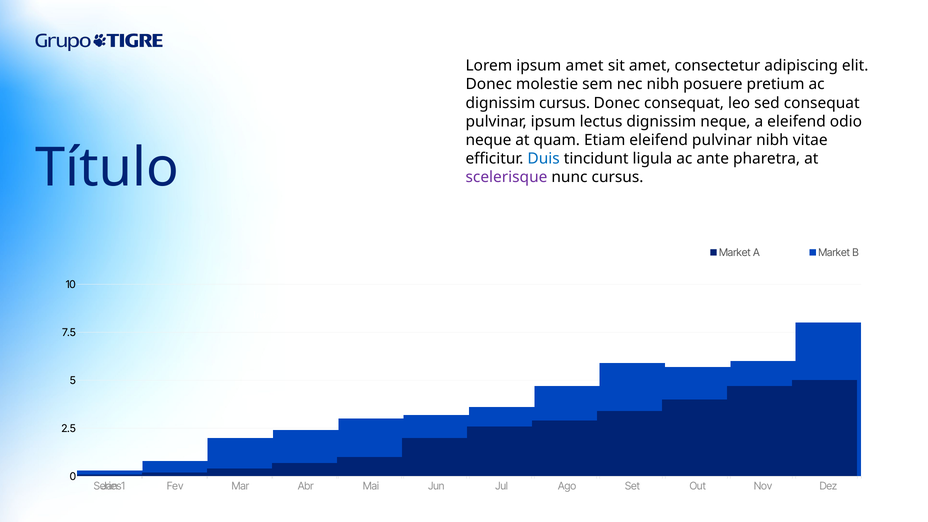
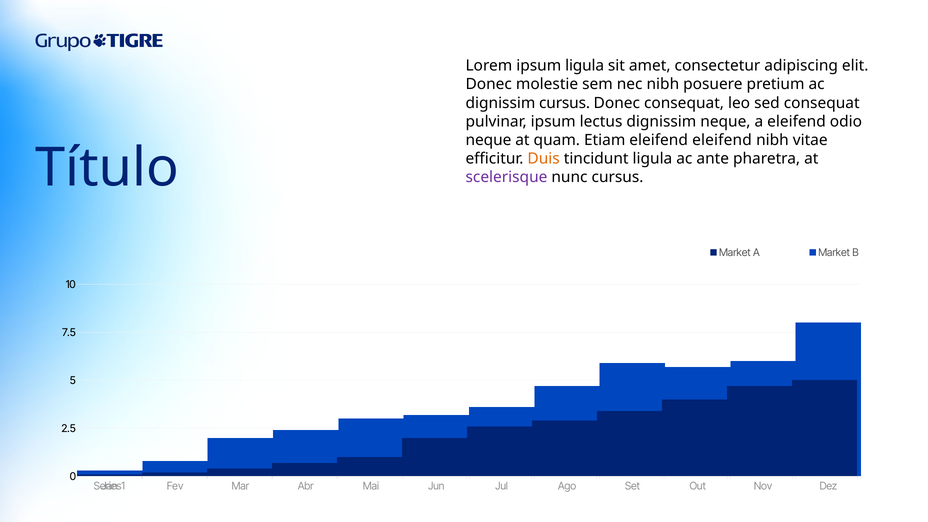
ipsum amet: amet -> ligula
eleifend pulvinar: pulvinar -> eleifend
Duis colour: blue -> orange
